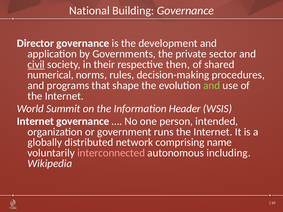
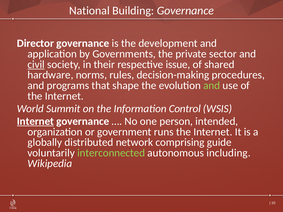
then: then -> issue
numerical: numerical -> hardware
Header: Header -> Control
Internet at (35, 121) underline: none -> present
name: name -> guide
interconnected colour: pink -> light green
